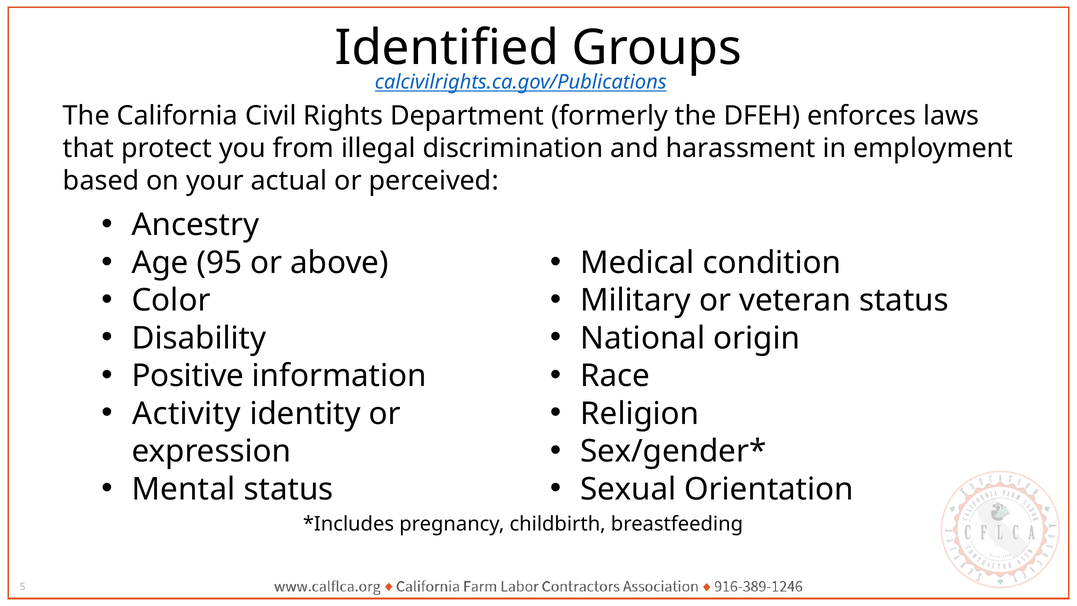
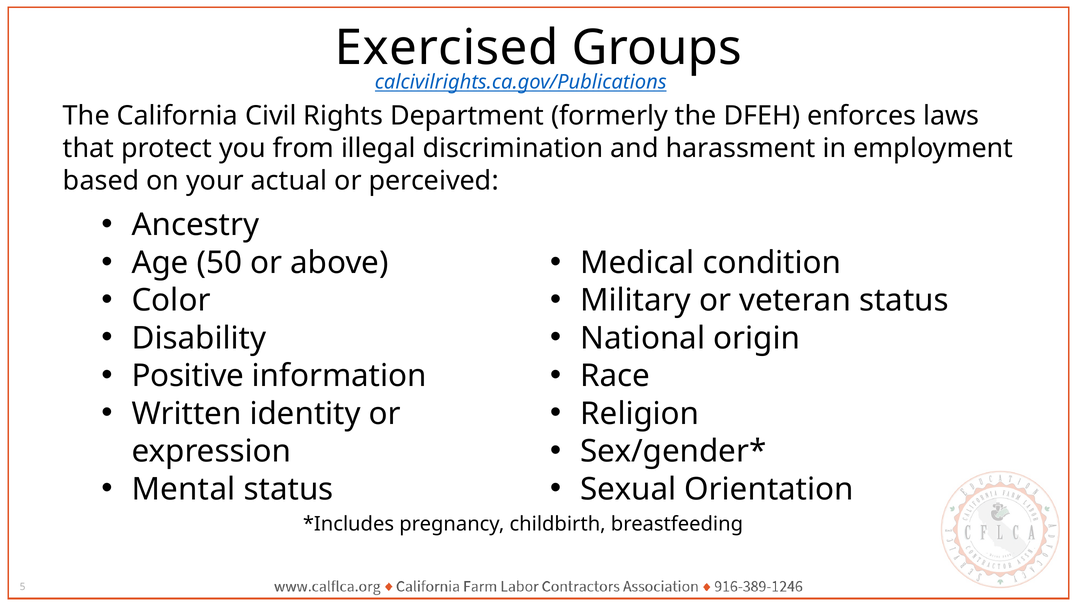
Identified: Identified -> Exercised
95: 95 -> 50
Activity: Activity -> Written
